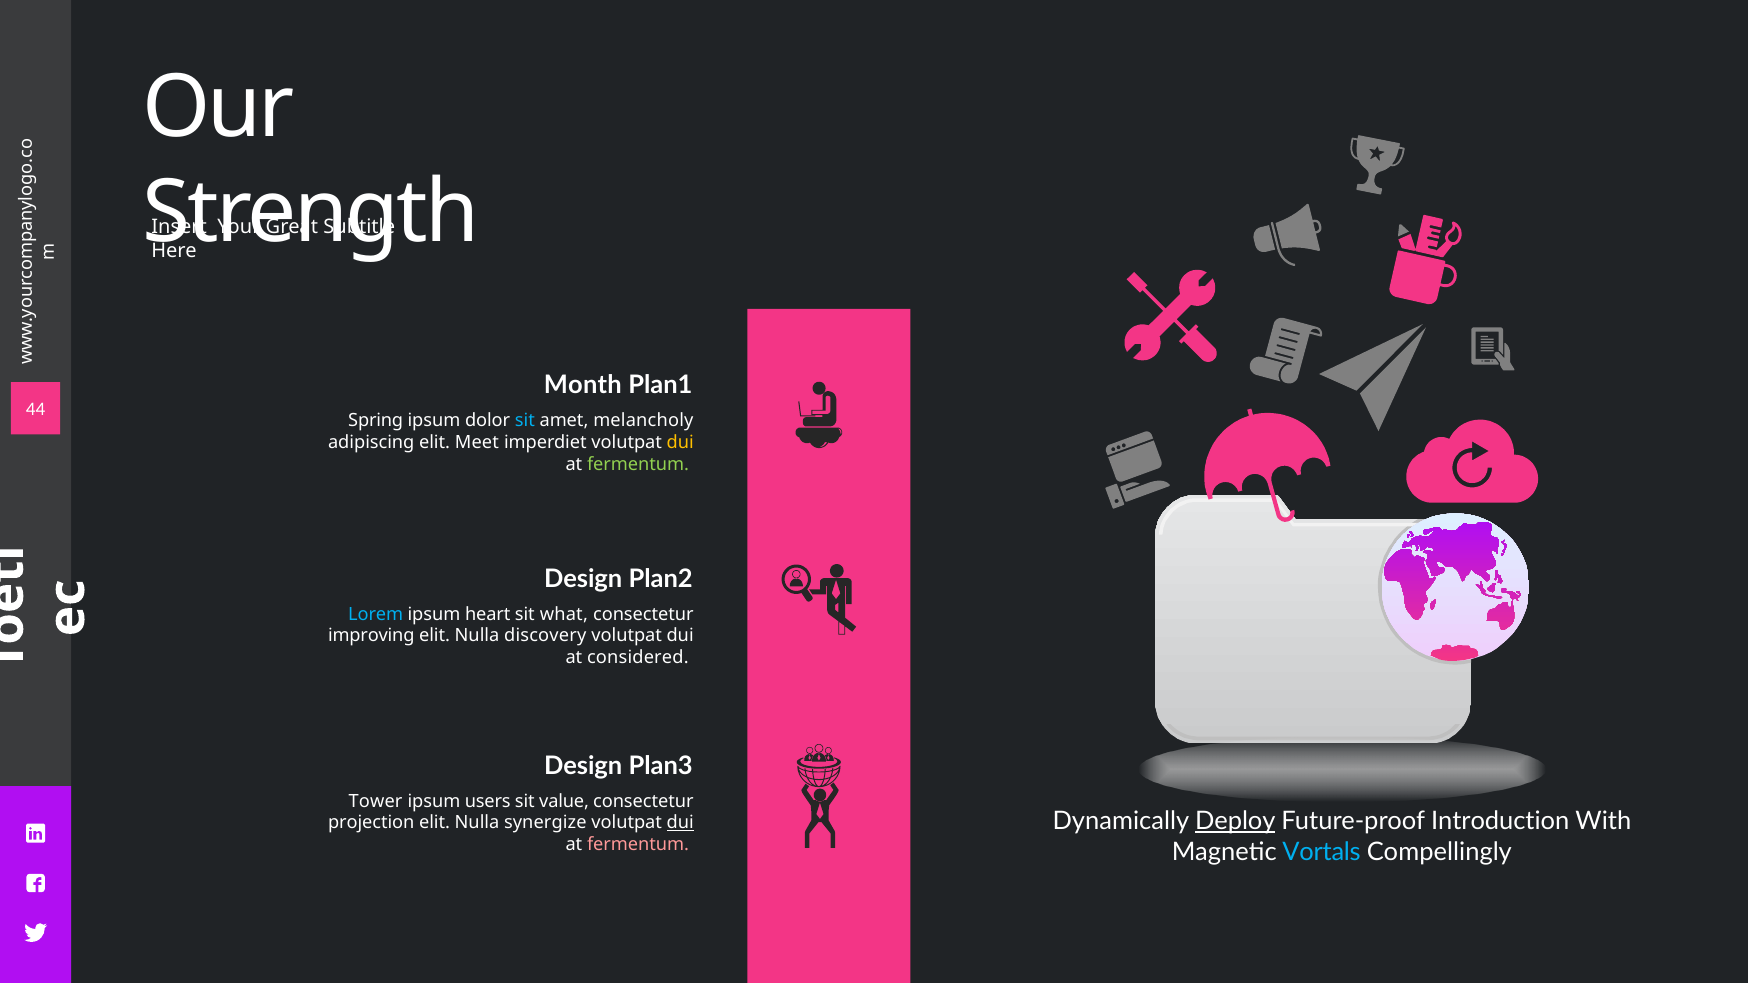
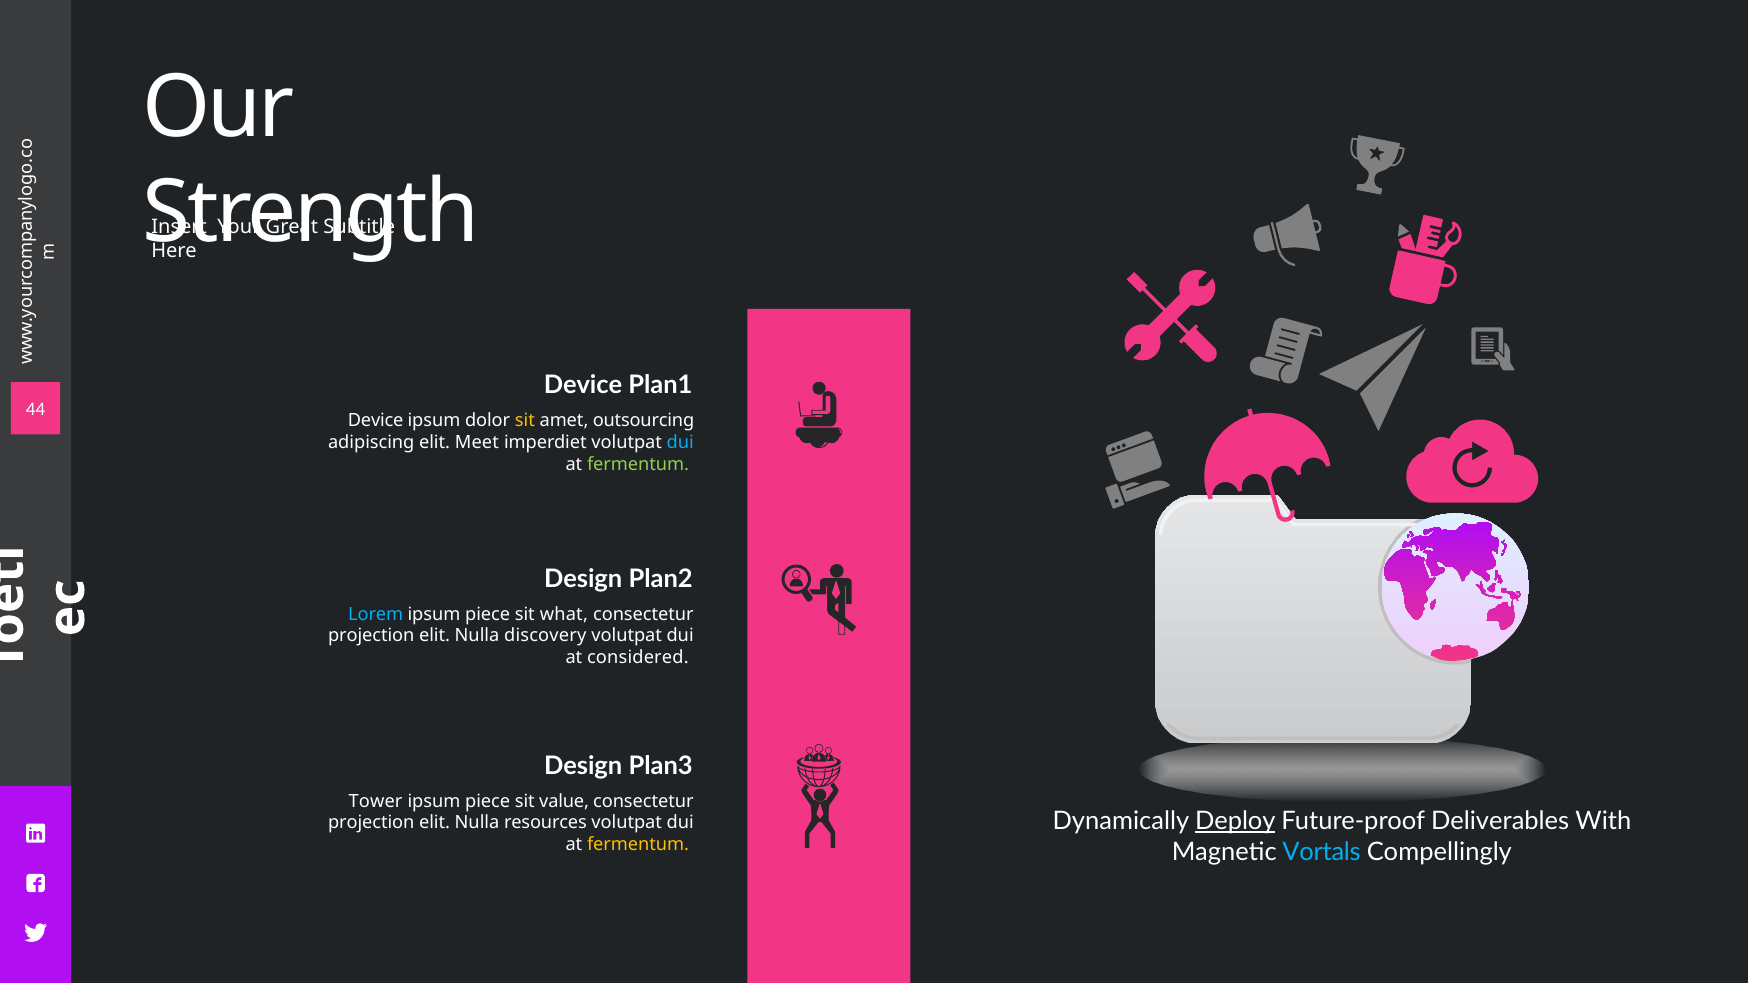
Month at (583, 385): Month -> Device
Spring at (376, 420): Spring -> Device
sit at (525, 420) colour: light blue -> yellow
melancholy: melancholy -> outsourcing
dui at (680, 442) colour: yellow -> light blue
heart at (488, 614): heart -> piece
improving at (371, 636): improving -> projection
users at (488, 801): users -> piece
Introduction: Introduction -> Deliverables
synergize: synergize -> resources
dui at (680, 823) underline: present -> none
fermentum at (638, 845) colour: pink -> yellow
